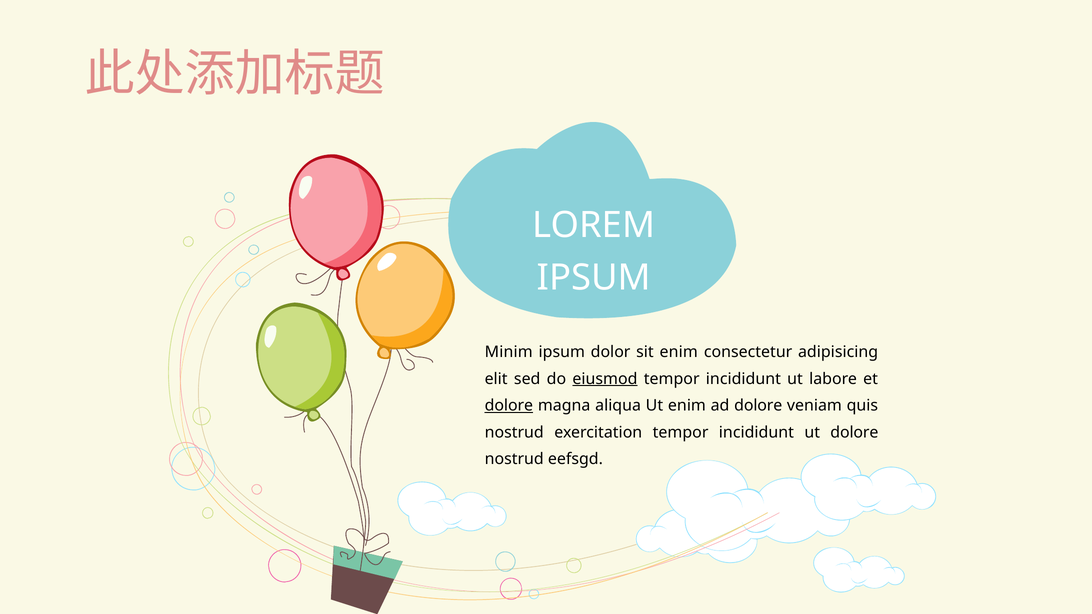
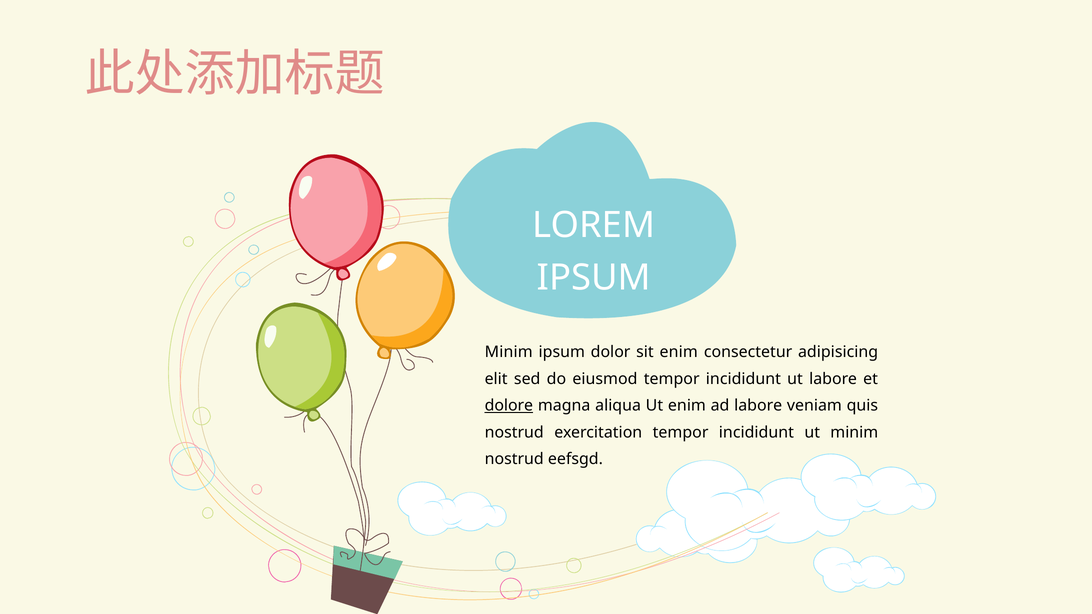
eiusmod underline: present -> none
ad dolore: dolore -> labore
ut dolore: dolore -> minim
